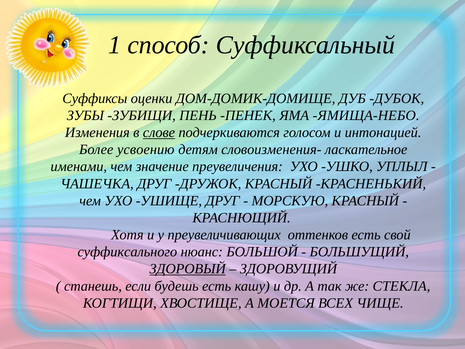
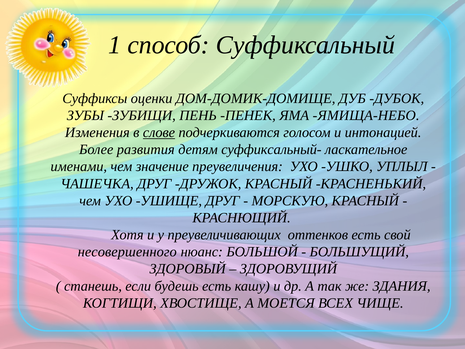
усвоению: усвоению -> развития
словоизменения-: словоизменения- -> суффиксальный-
суффиксального: суффиксального -> несовершенного
ЗДОРОВЫЙ underline: present -> none
СТЕКЛА: СТЕКЛА -> ЗДАНИЯ
